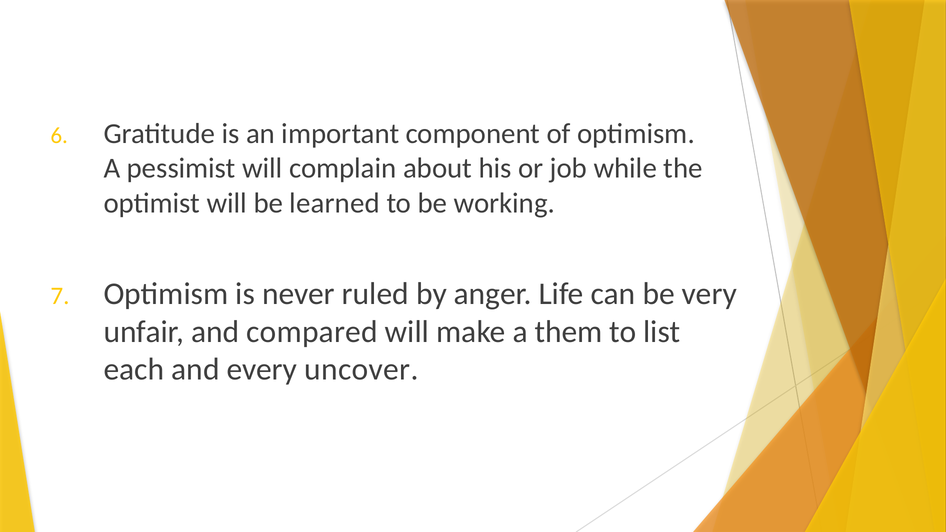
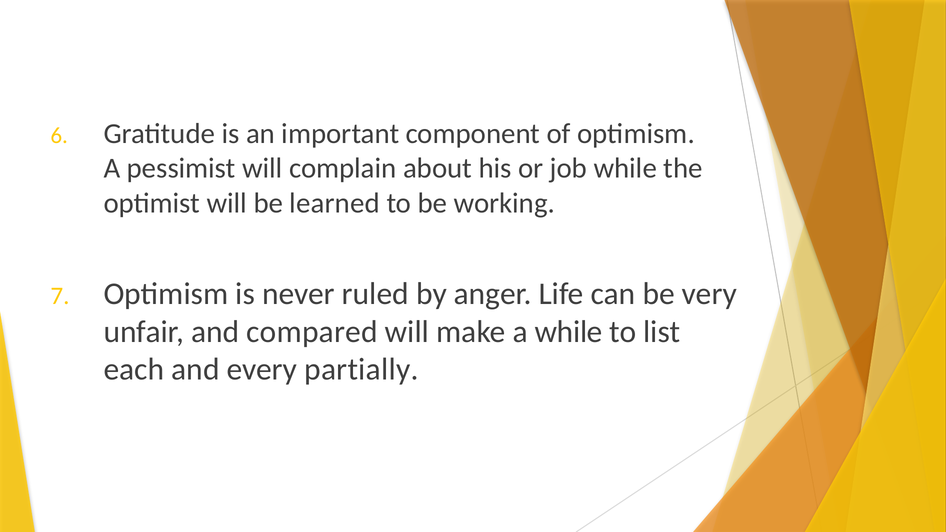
a them: them -> while
uncover: uncover -> partially
